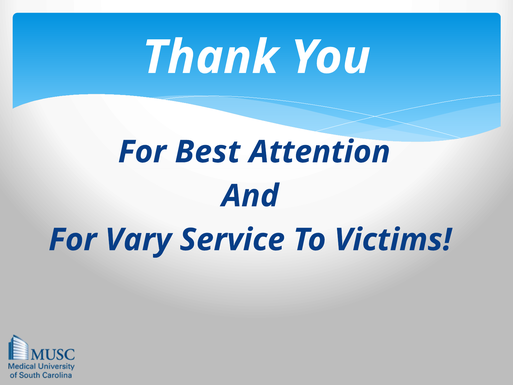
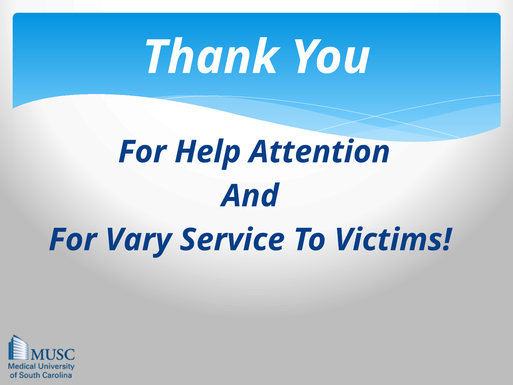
Best: Best -> Help
